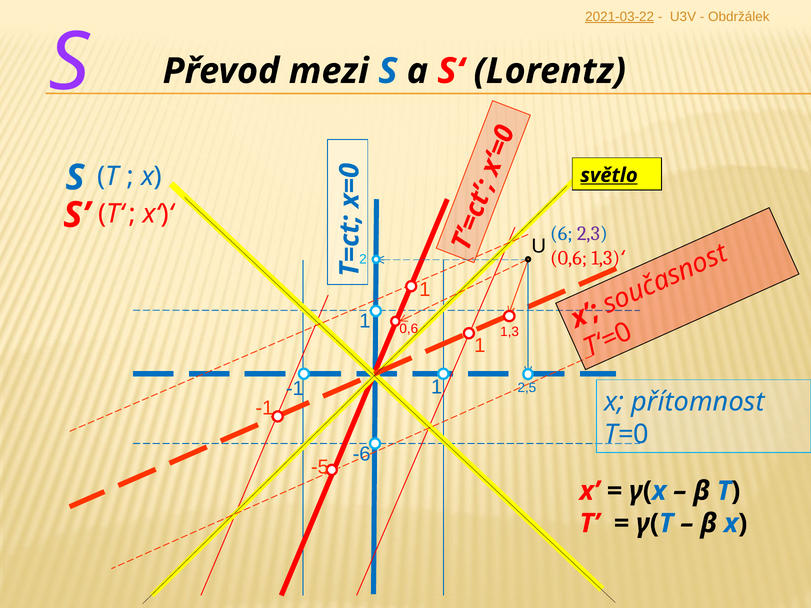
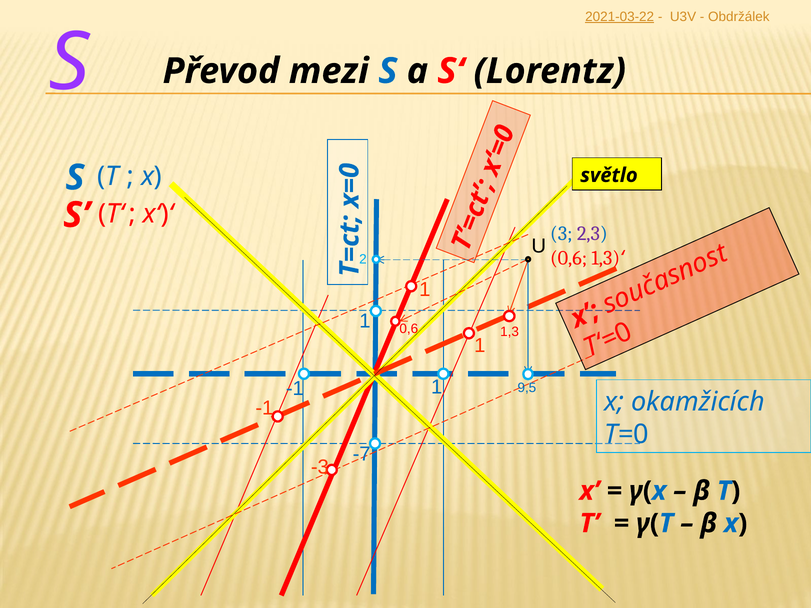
světlo underline: present -> none
6: 6 -> 3
2,5: 2,5 -> 9,5
přítomnost: přítomnost -> okamžicích
-6: -6 -> -7
-5: -5 -> -3
